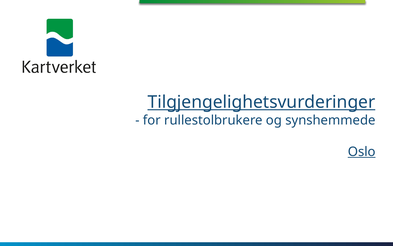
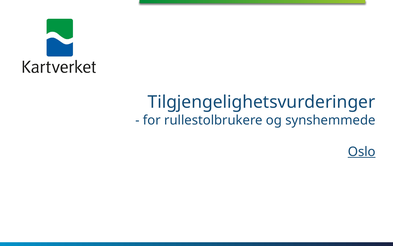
Tilgjengelighetsvurderinger underline: present -> none
